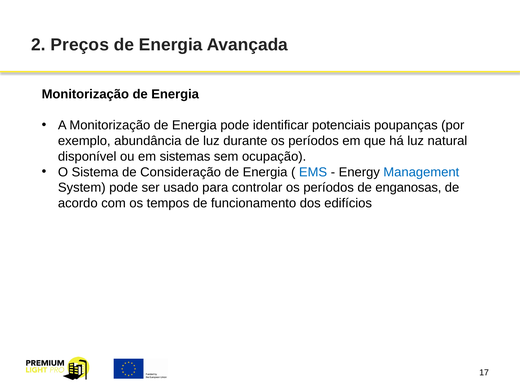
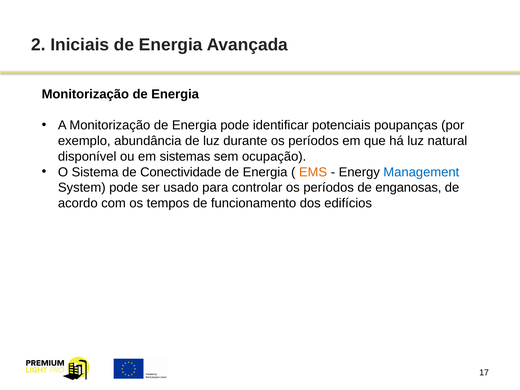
Preços: Preços -> Iniciais
Consideração: Consideração -> Conectividade
EMS colour: blue -> orange
